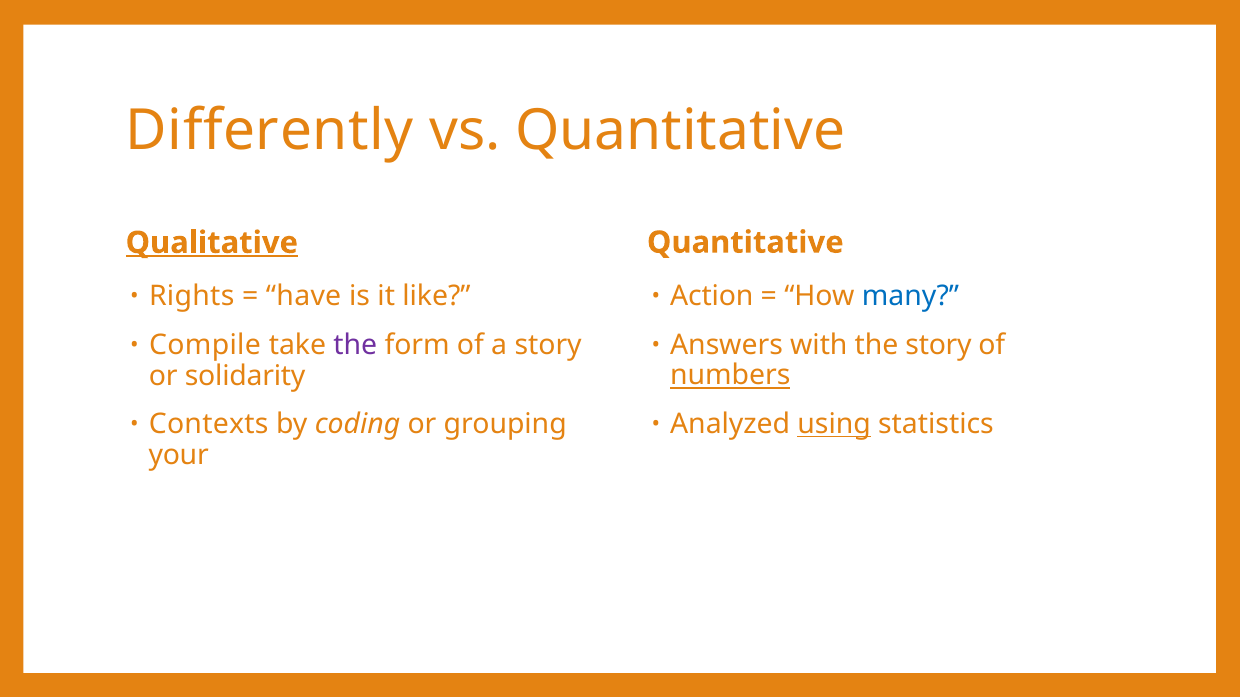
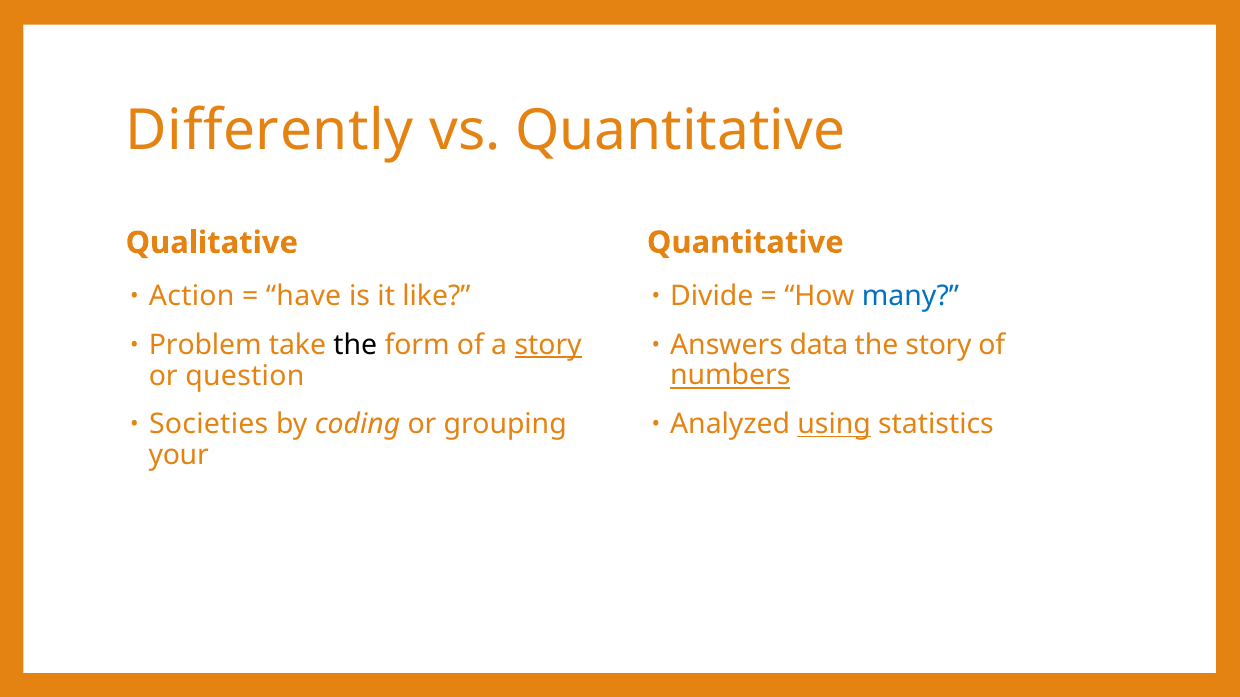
Qualitative underline: present -> none
Action: Action -> Divide
Rights: Rights -> Action
with: with -> data
Compile: Compile -> Problem
the at (355, 345) colour: purple -> black
story at (548, 345) underline: none -> present
solidarity: solidarity -> question
Contexts: Contexts -> Societies
